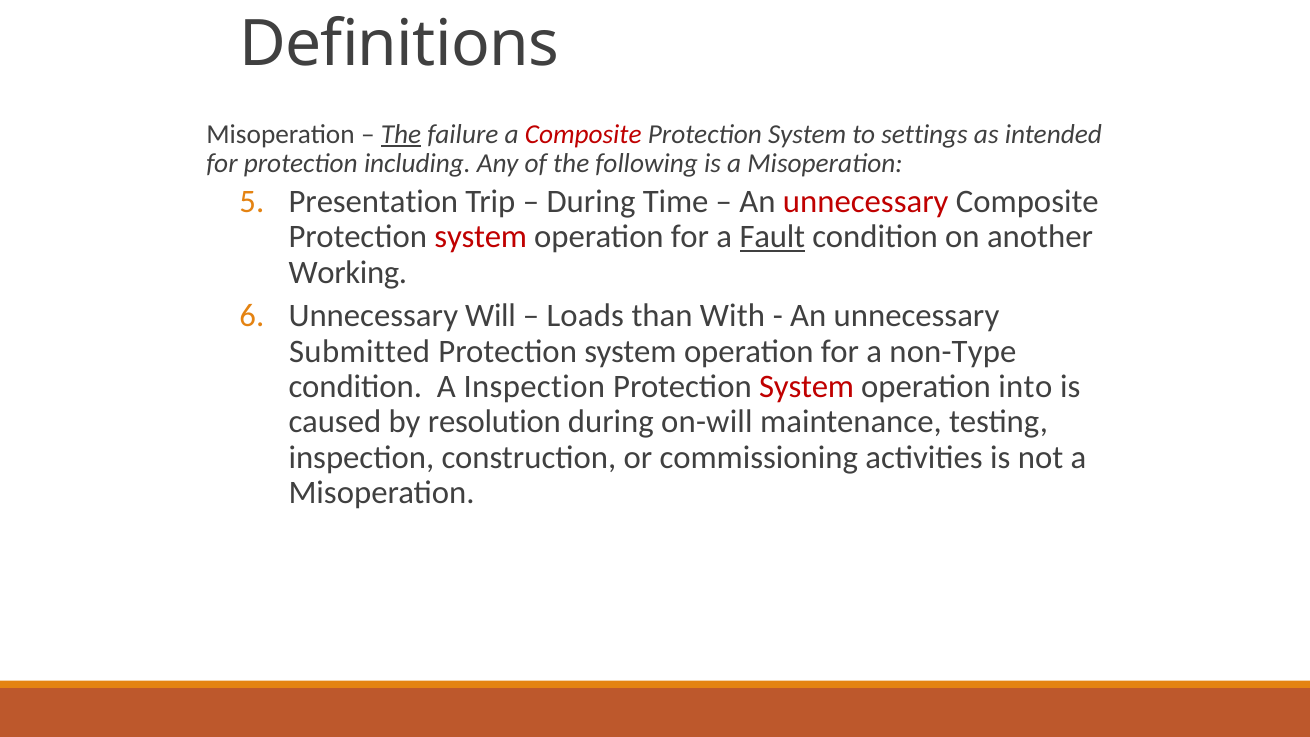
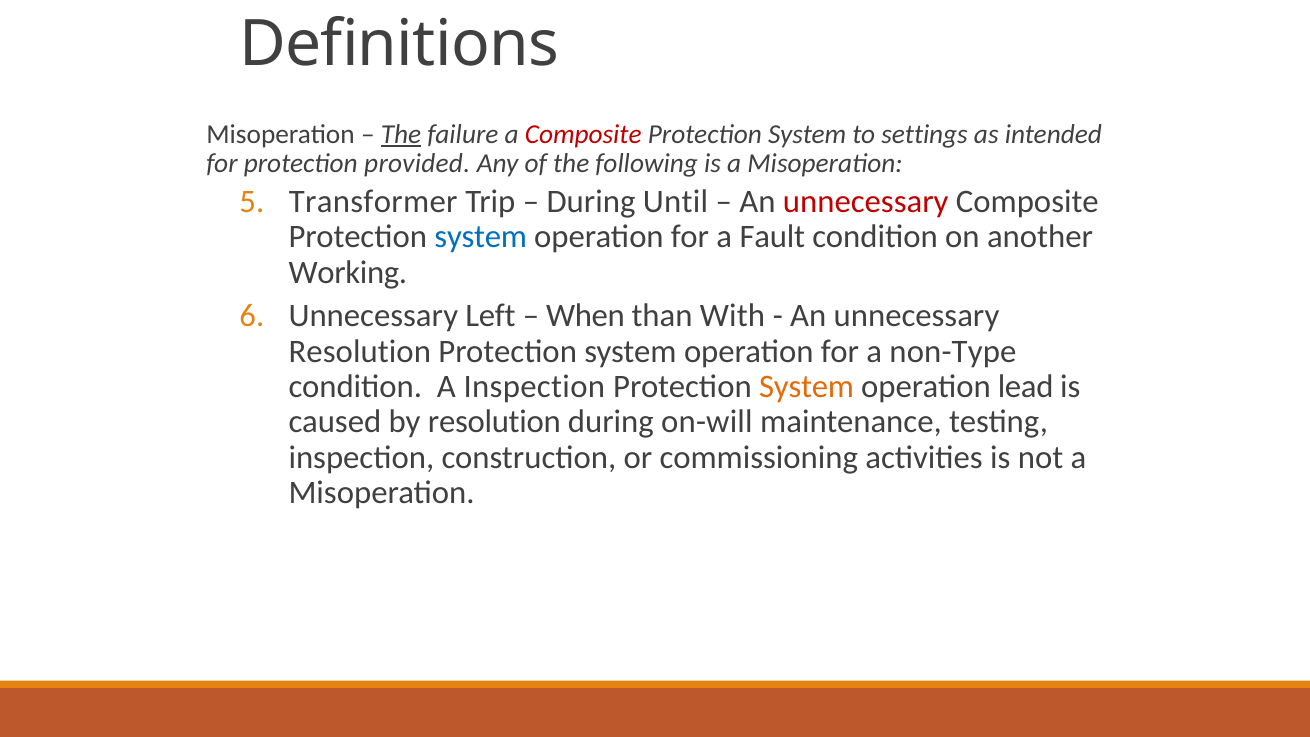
including: including -> provided
Presentation: Presentation -> Transformer
Time: Time -> Until
system at (481, 237) colour: red -> blue
Fault underline: present -> none
Will: Will -> Left
Loads: Loads -> When
Submitted at (360, 351): Submitted -> Resolution
System at (807, 387) colour: red -> orange
into: into -> lead
